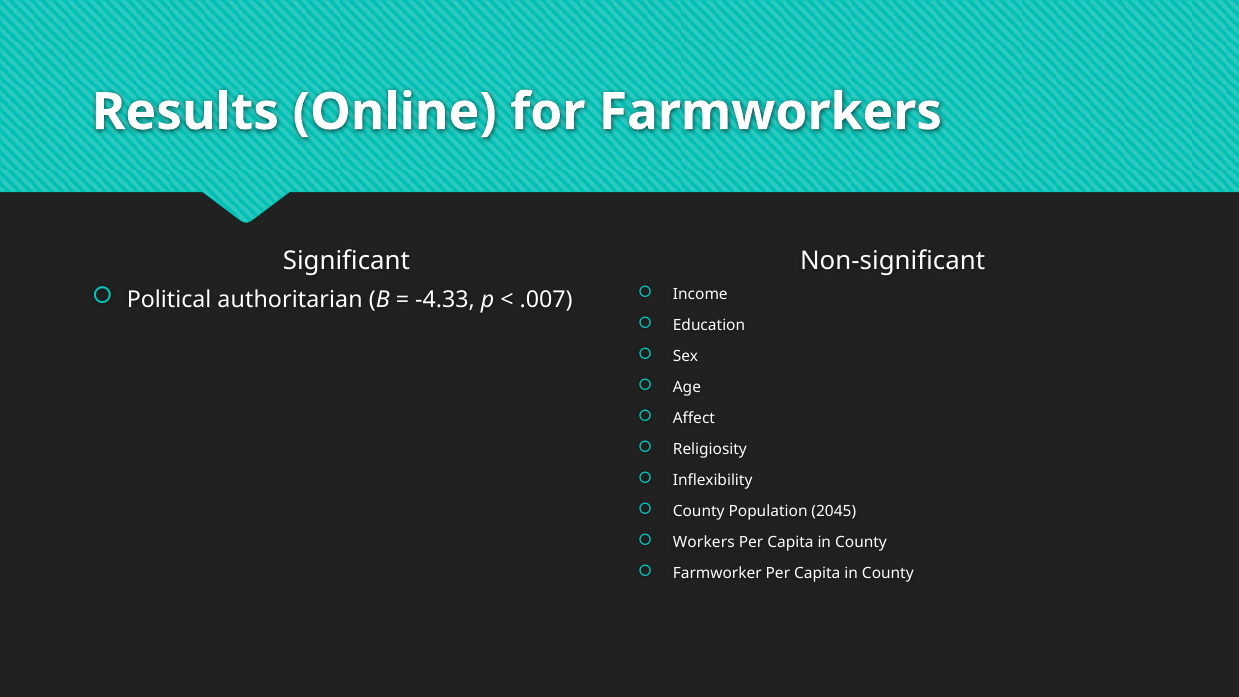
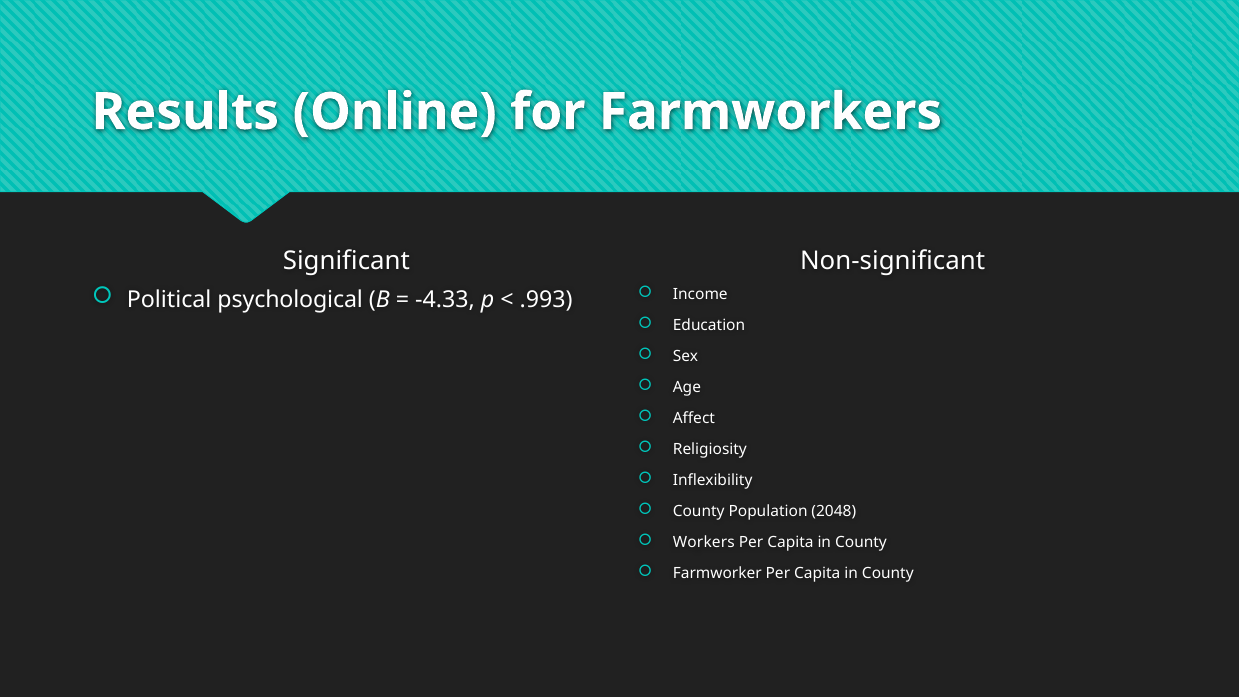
authoritarian: authoritarian -> psychological
.007: .007 -> .993
2045: 2045 -> 2048
